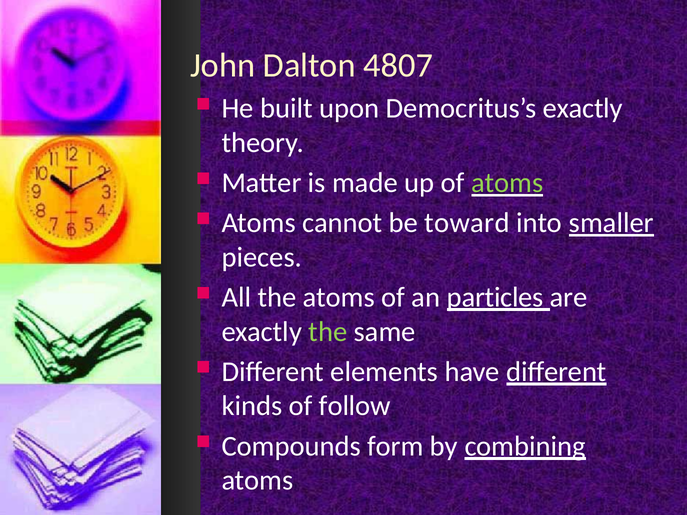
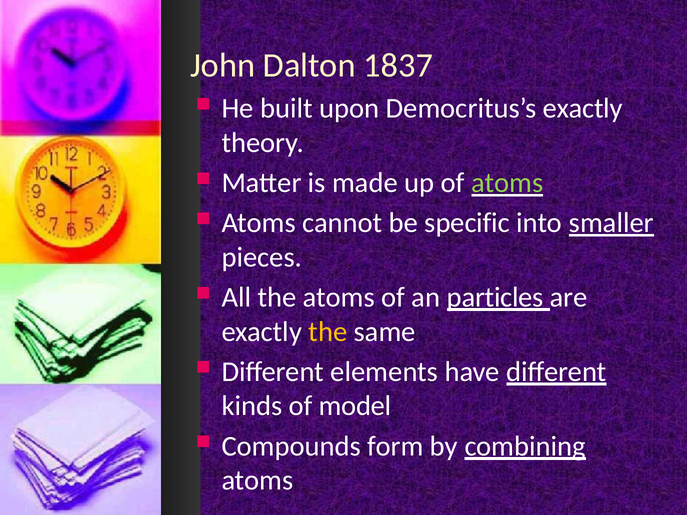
4807: 4807 -> 1837
toward: toward -> specific
the at (328, 332) colour: light green -> yellow
follow: follow -> model
